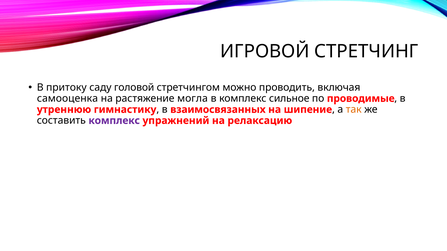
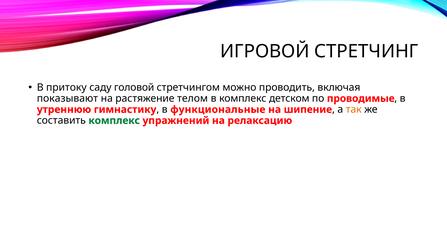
самооценка: самооценка -> показывают
могла: могла -> телом
сильное: сильное -> детском
взаимосвязанных: взаимосвязанных -> функциональные
комплекс at (114, 121) colour: purple -> green
